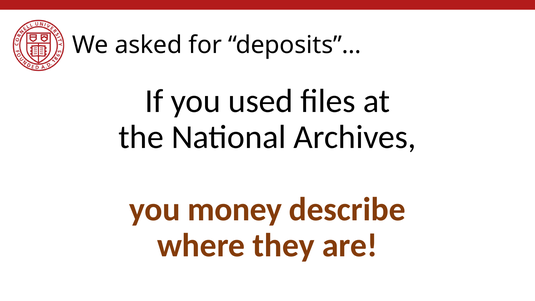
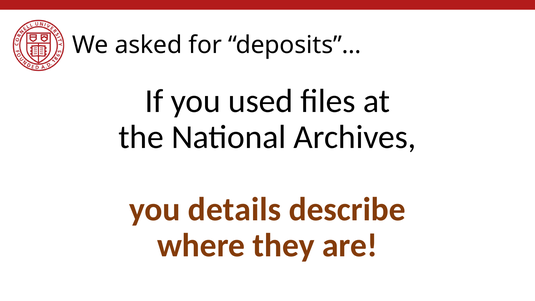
money: money -> details
